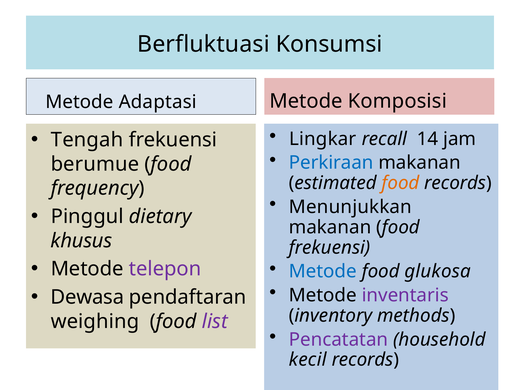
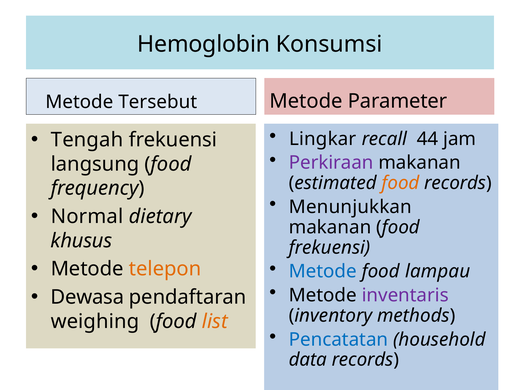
Berfluktuasi: Berfluktuasi -> Hemoglobin
Komposisi: Komposisi -> Parameter
Adaptasi: Adaptasi -> Tersebut
14: 14 -> 44
Perkiraan colour: blue -> purple
berumue: berumue -> langsung
Pinggul: Pinggul -> Normal
telepon colour: purple -> orange
glukosa: glukosa -> lampau
list colour: purple -> orange
Pencatatan colour: purple -> blue
kecil: kecil -> data
